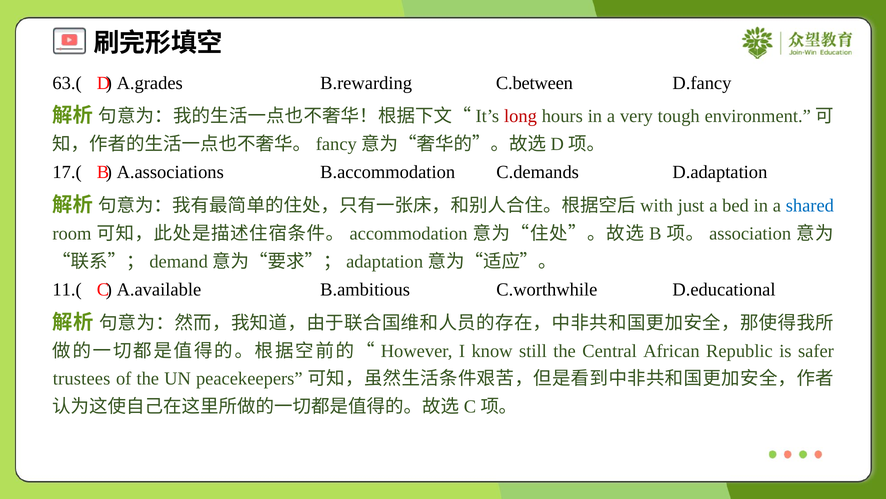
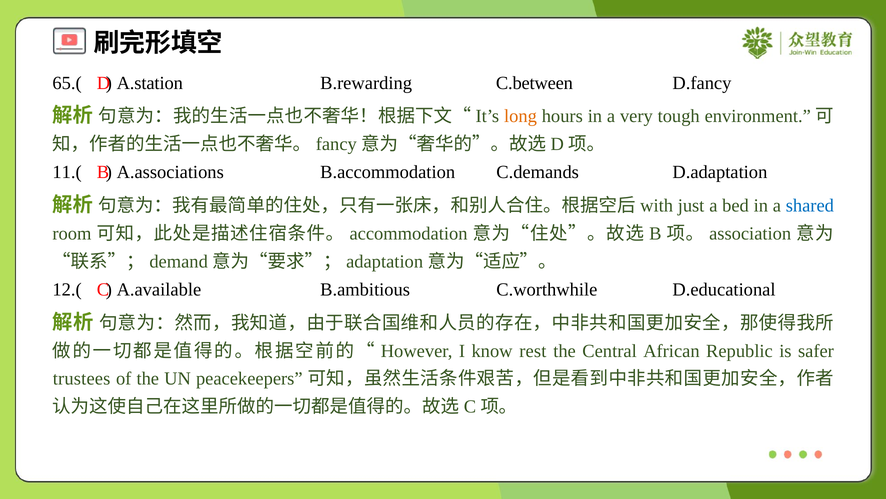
63.(: 63.( -> 65.(
A.grades: A.grades -> A.station
long colour: red -> orange
17.(: 17.( -> 11.(
11.(: 11.( -> 12.(
still: still -> rest
